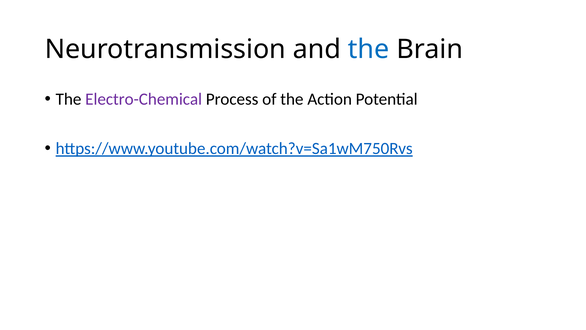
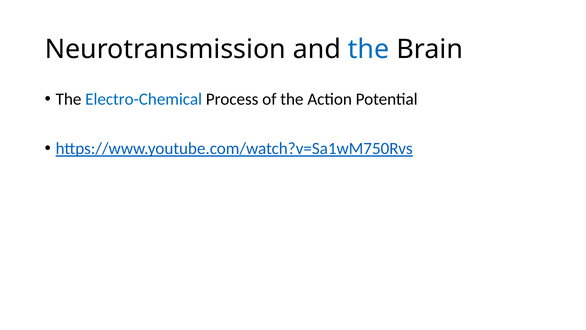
Electro-Chemical colour: purple -> blue
